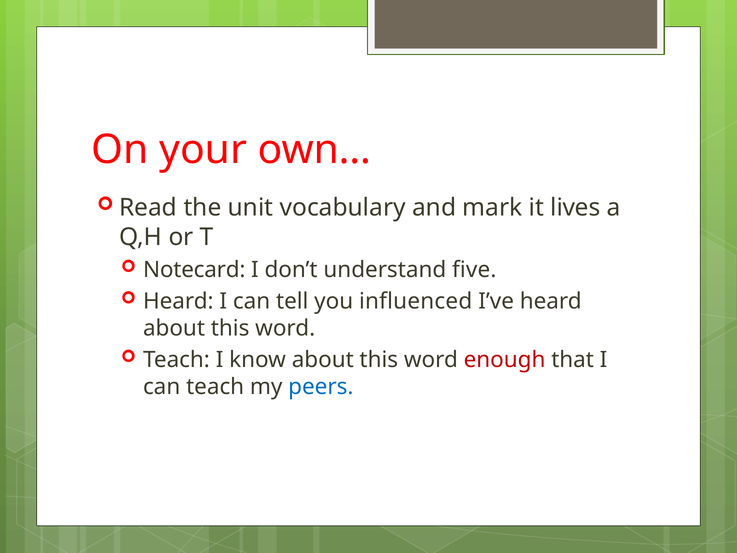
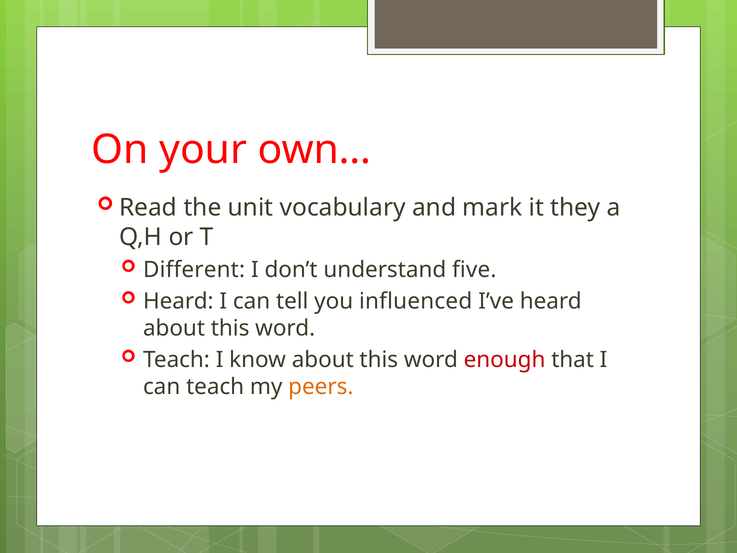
lives: lives -> they
Notecard: Notecard -> Different
peers colour: blue -> orange
